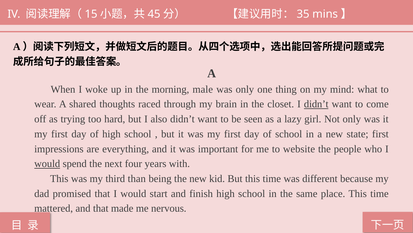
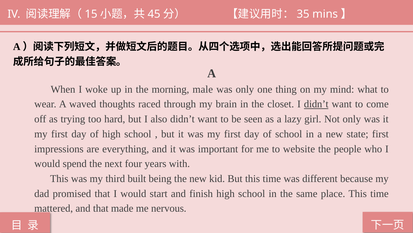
shared: shared -> waved
would at (47, 163) underline: present -> none
than: than -> built
